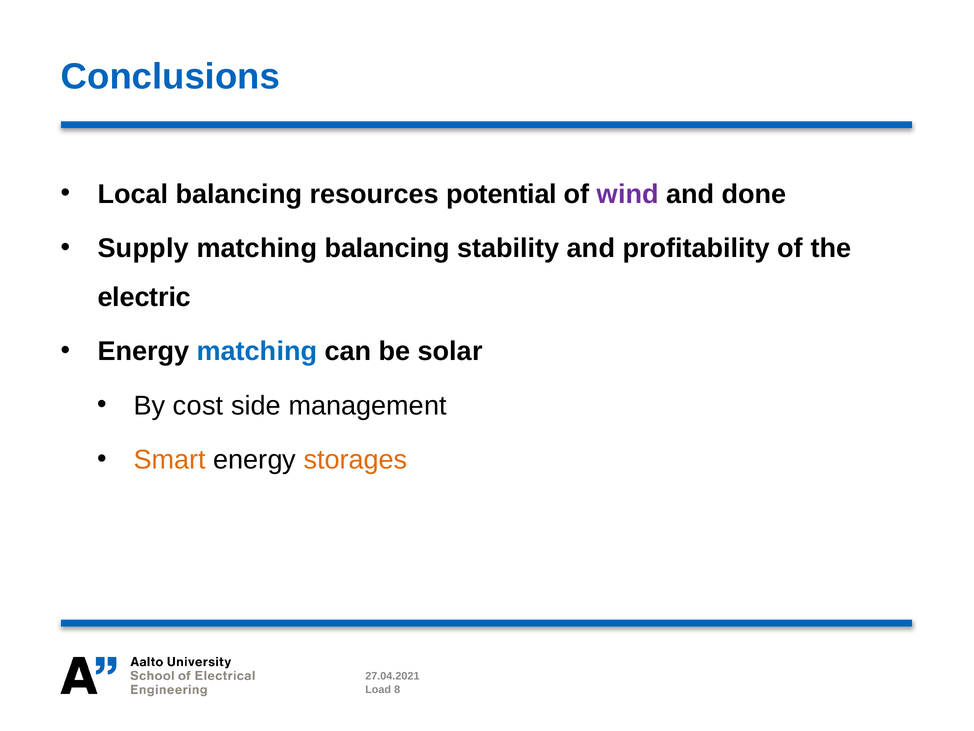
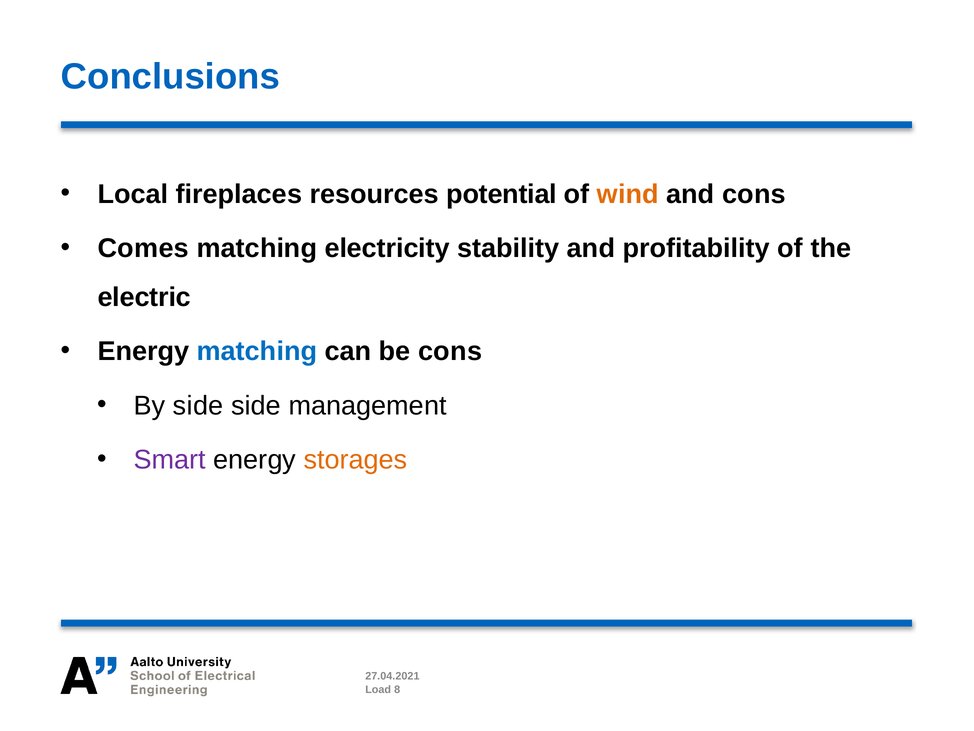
Local balancing: balancing -> fireplaces
wind colour: purple -> orange
and done: done -> cons
Supply: Supply -> Comes
matching balancing: balancing -> electricity
be solar: solar -> cons
By cost: cost -> side
Smart colour: orange -> purple
